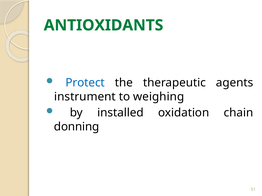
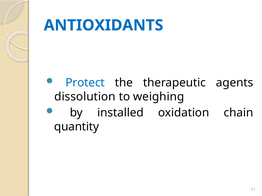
ANTIOXIDANTS colour: green -> blue
instrument: instrument -> dissolution
donning: donning -> quantity
